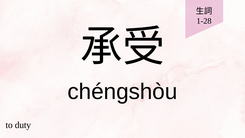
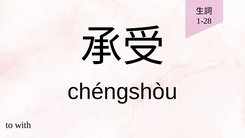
duty: duty -> with
